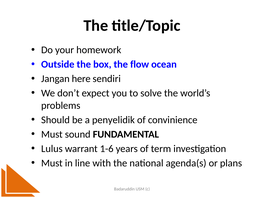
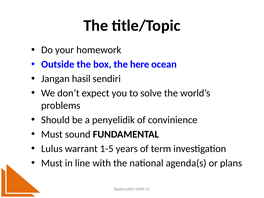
flow: flow -> here
here: here -> hasil
1-6: 1-6 -> 1-5
